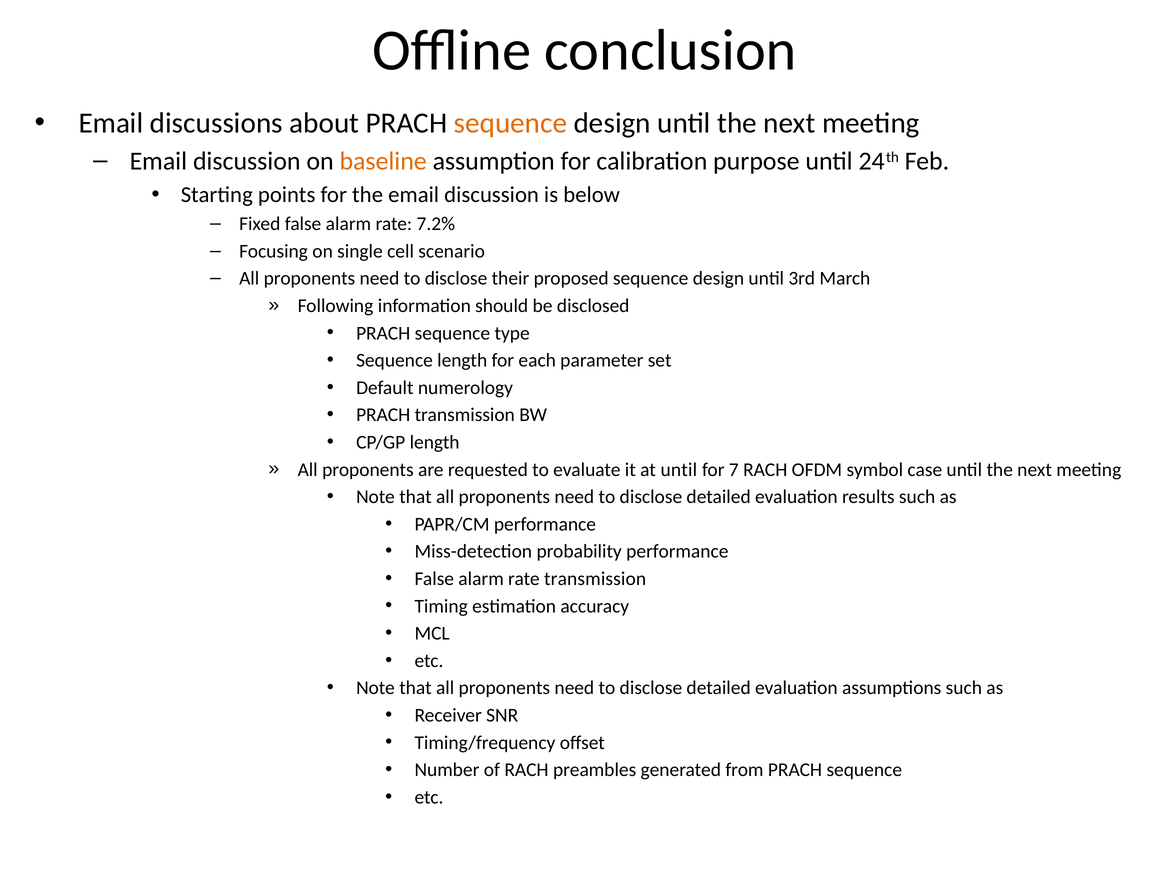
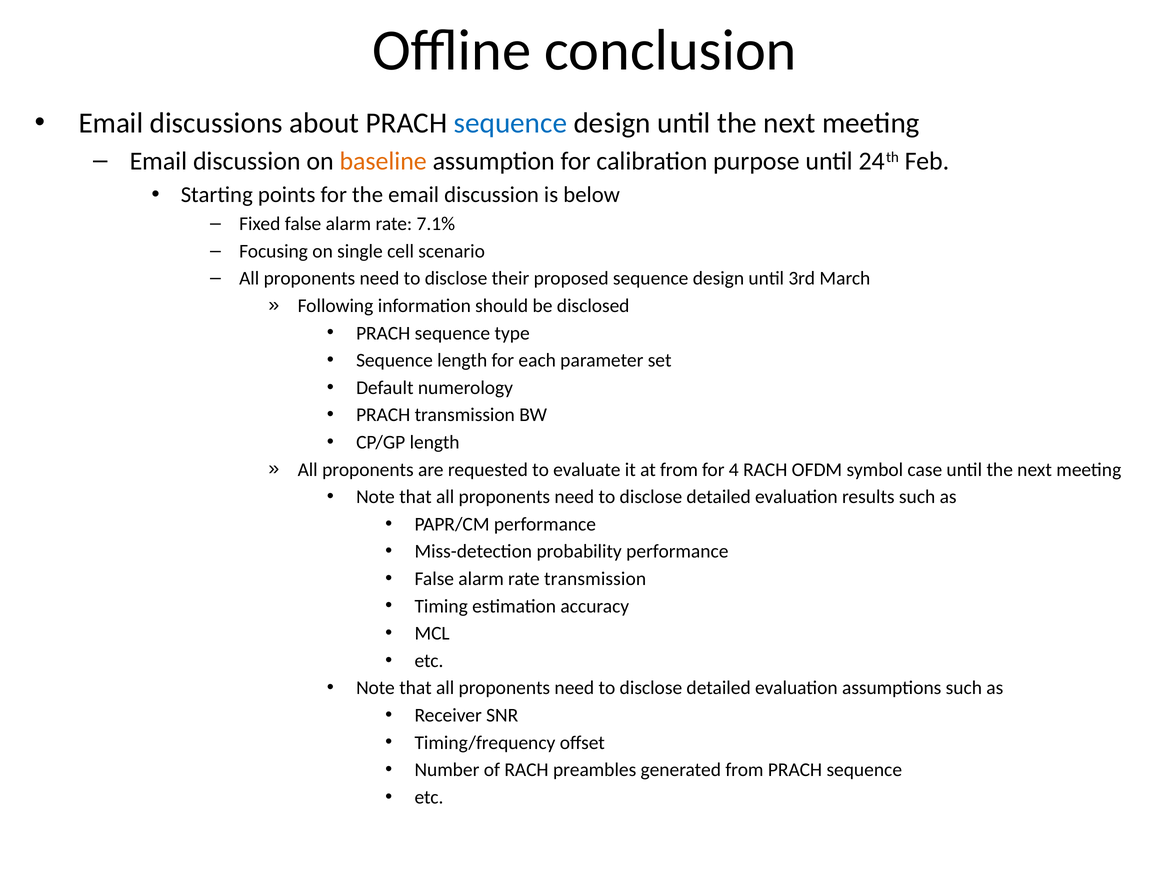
sequence at (510, 123) colour: orange -> blue
7.2%: 7.2% -> 7.1%
at until: until -> from
7: 7 -> 4
